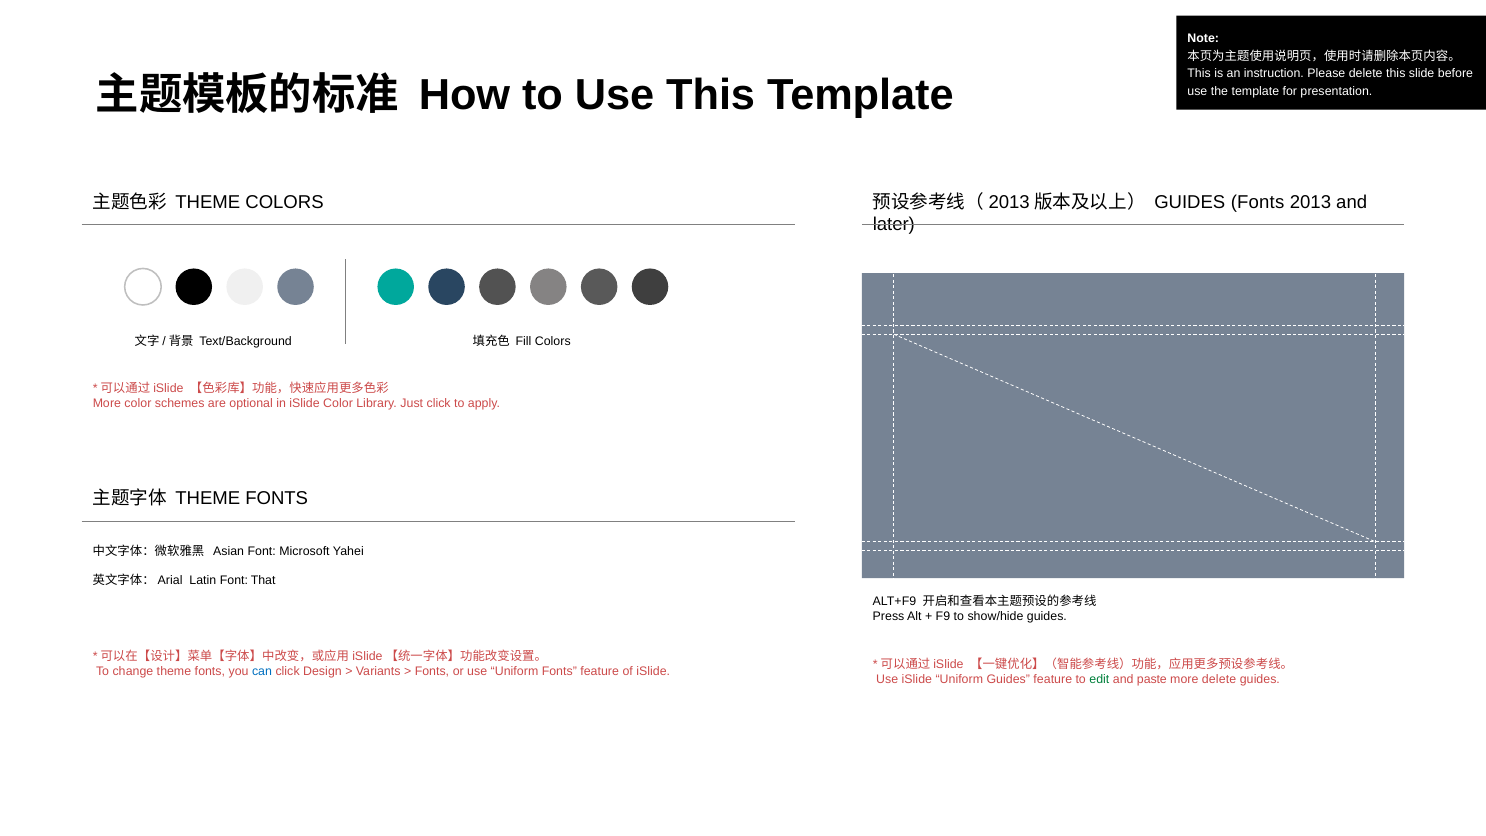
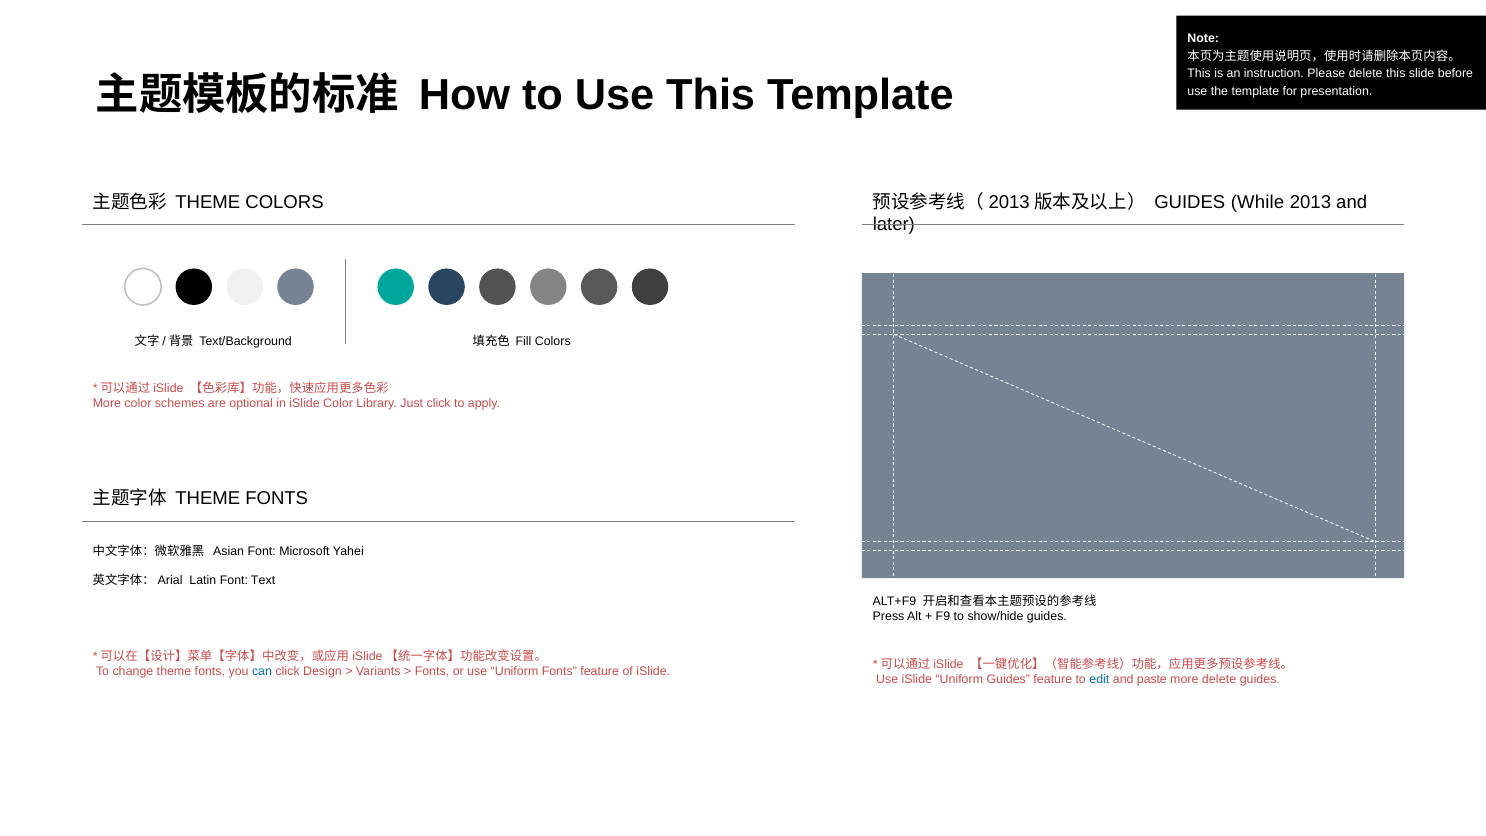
GUIDES Fonts: Fonts -> While
That: That -> Text
edit colour: green -> blue
